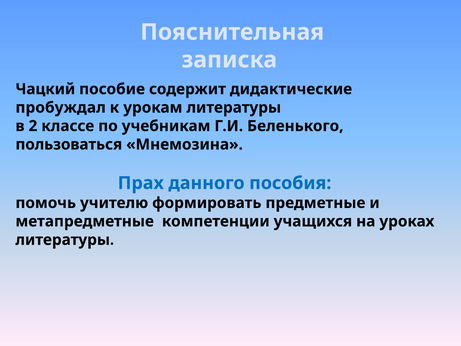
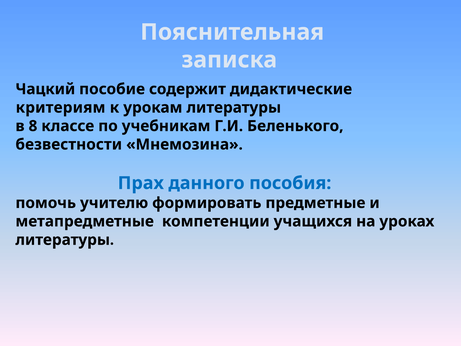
пробуждал: пробуждал -> критериям
2: 2 -> 8
пользоваться: пользоваться -> безвестности
